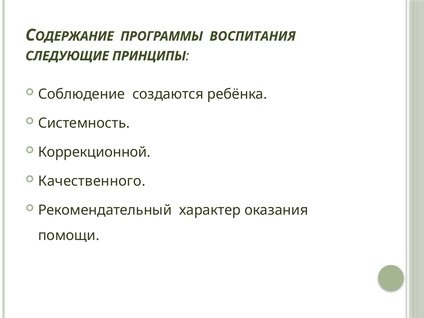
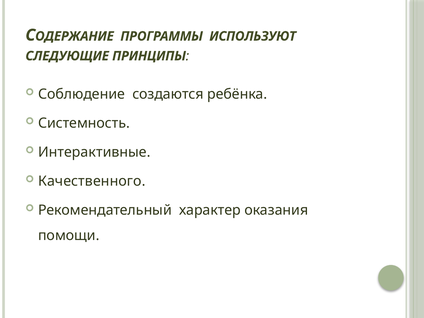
ВОСПИТАНИЯ: ВОСПИТАНИЯ -> ИСПОЛЬЗУЮТ
Коррекционной: Коррекционной -> Интерактивные
